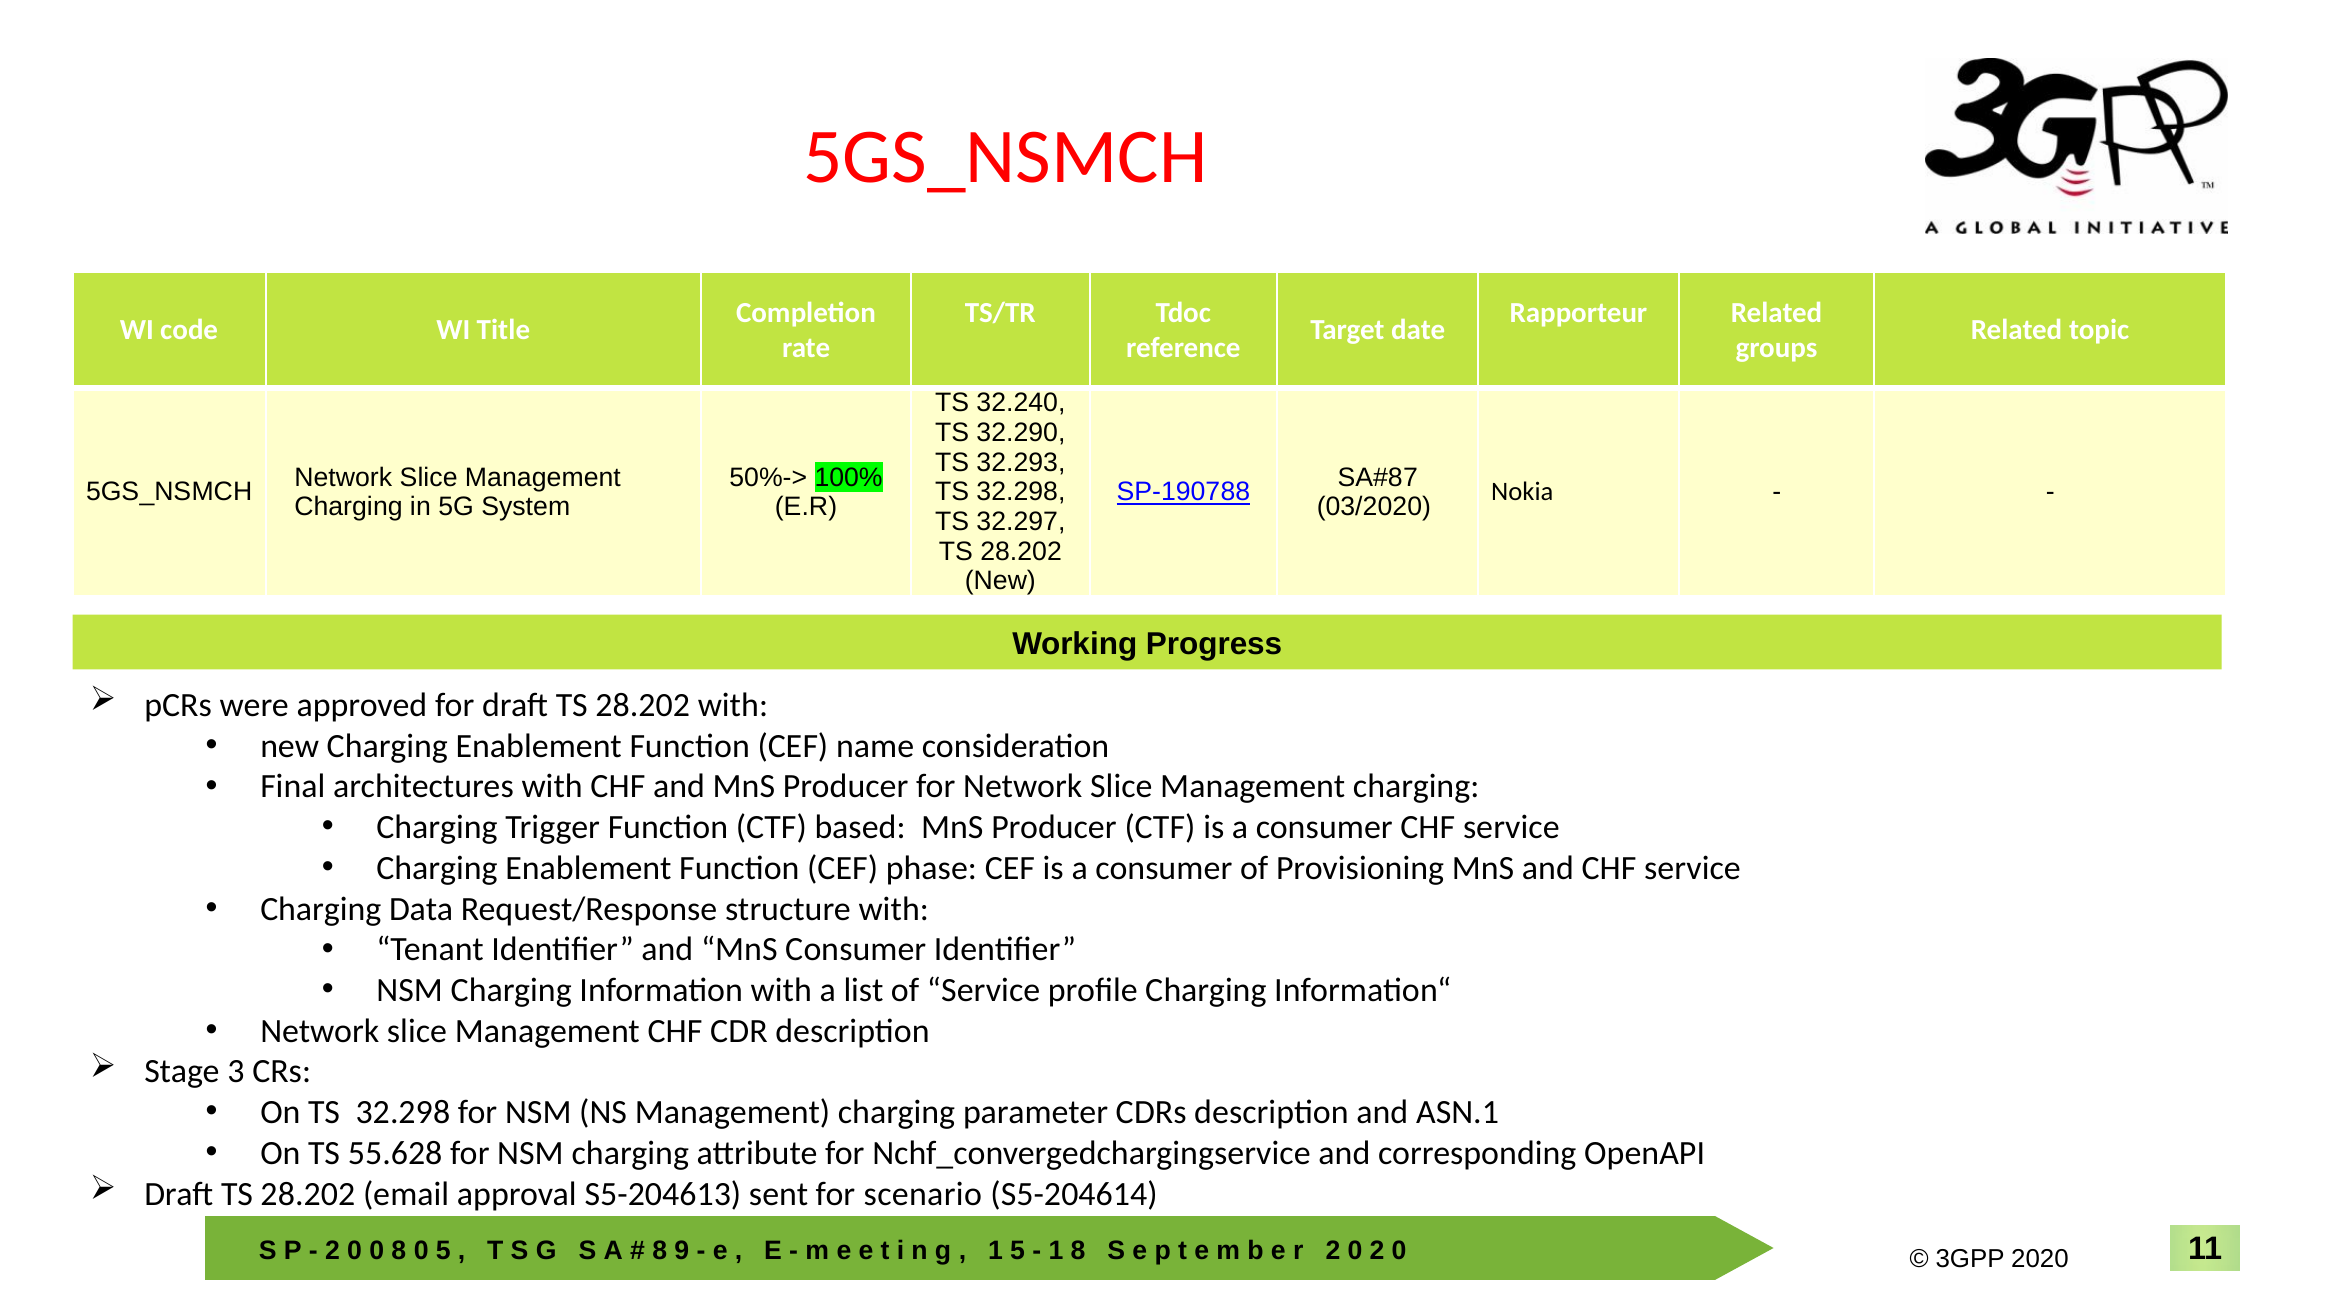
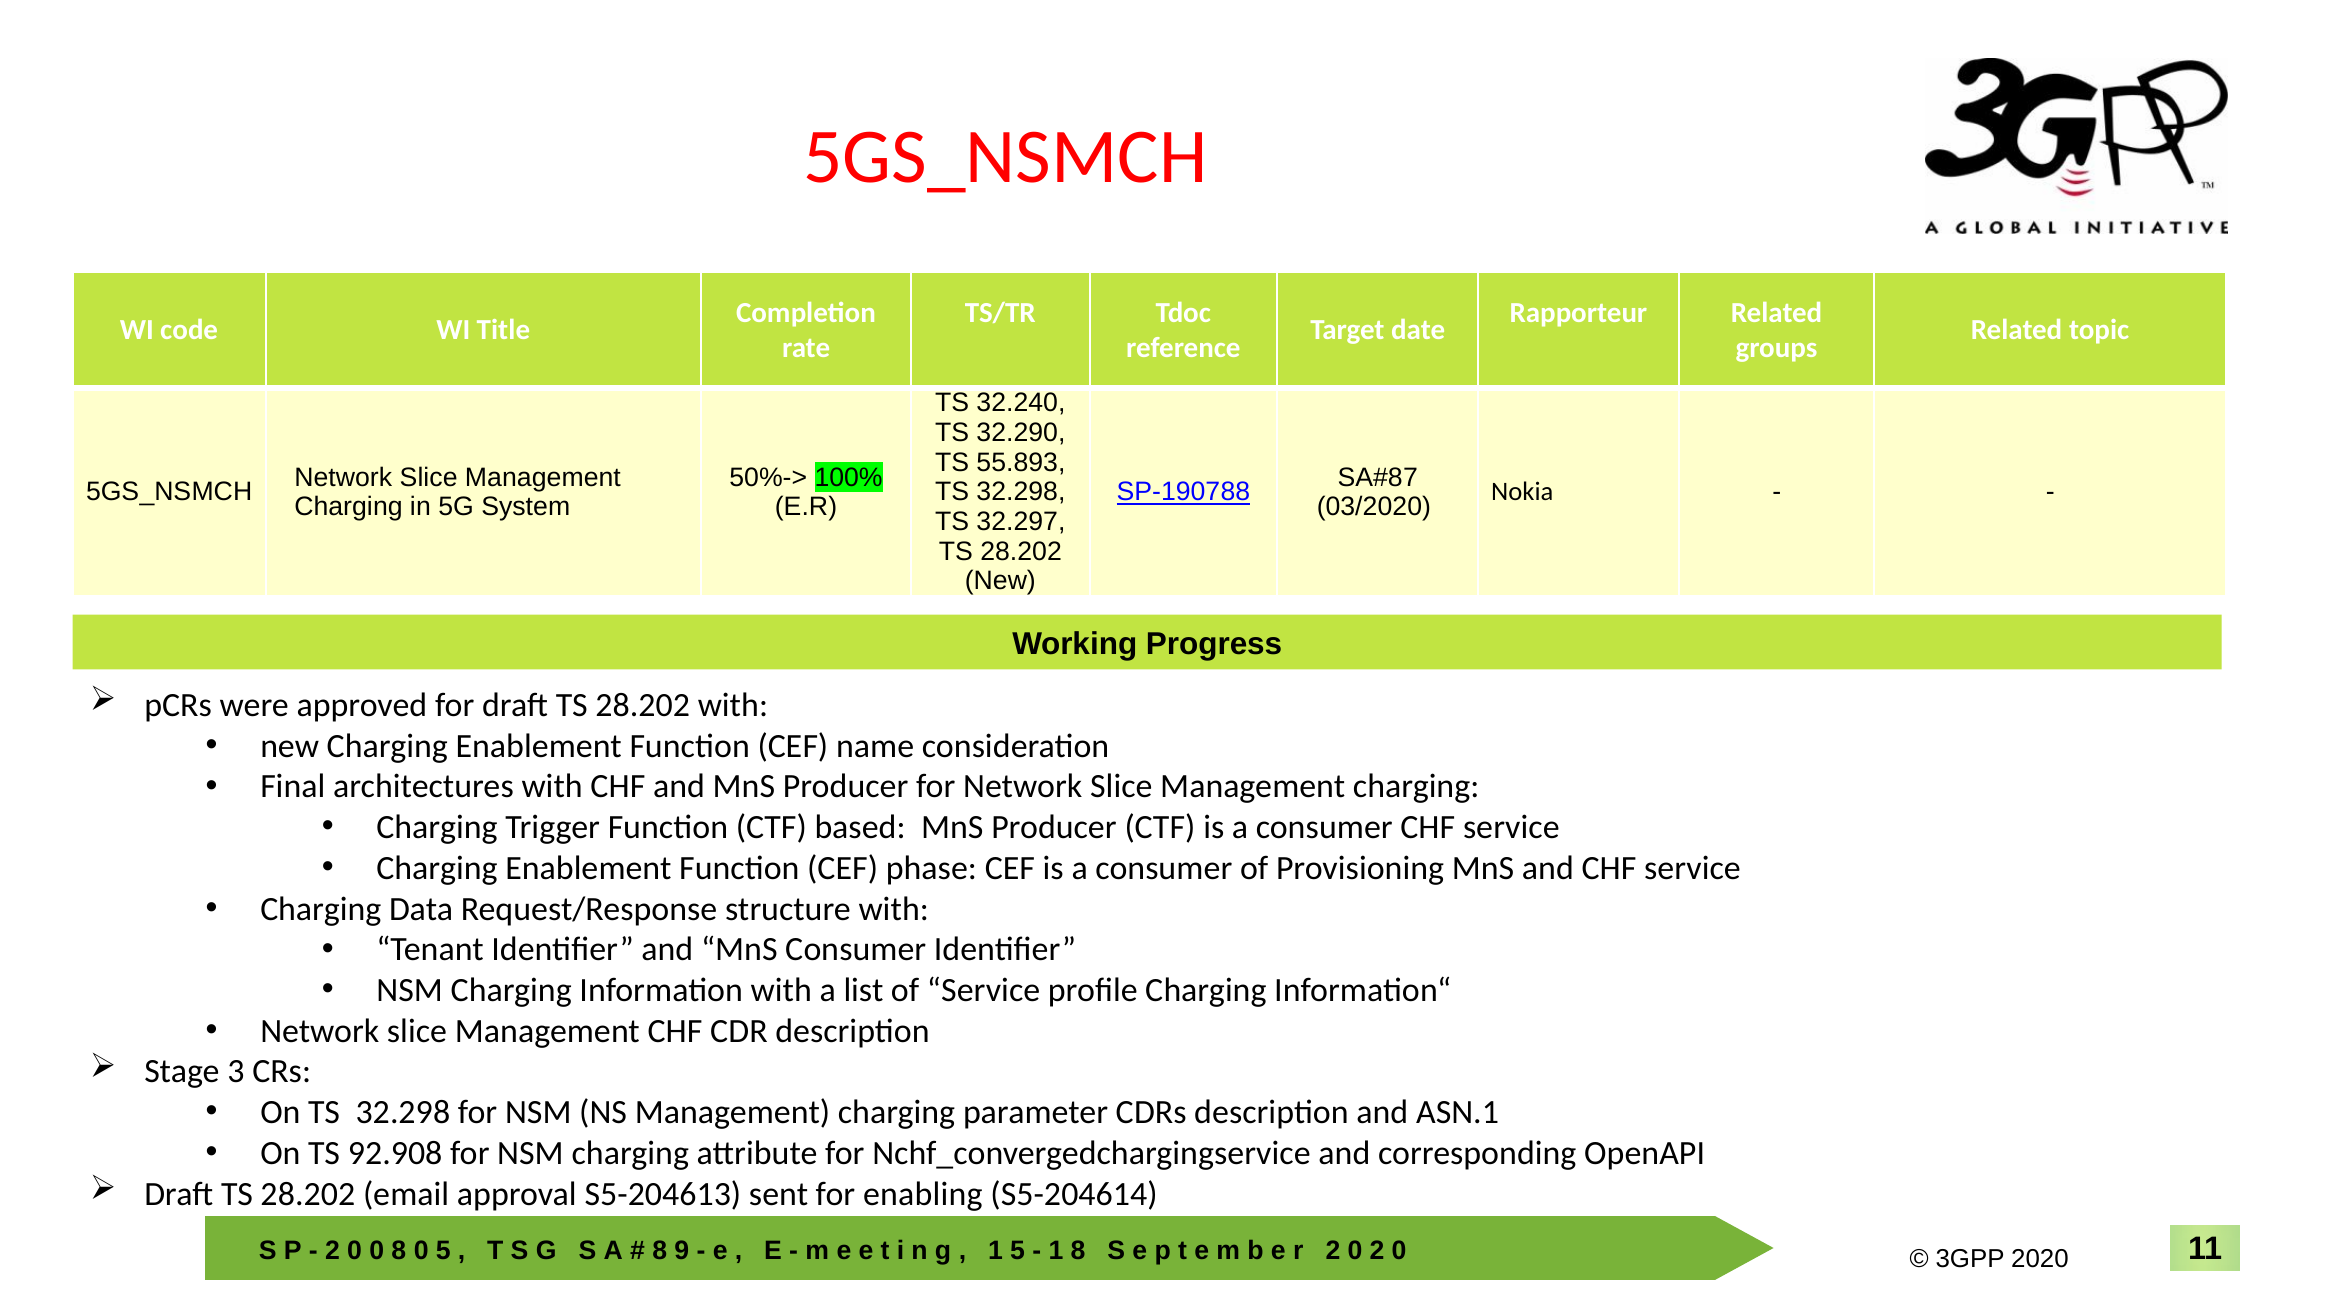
32.293: 32.293 -> 55.893
55.628: 55.628 -> 92.908
scenario: scenario -> enabling
